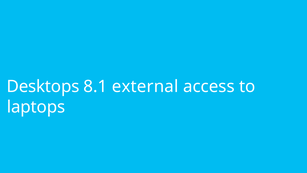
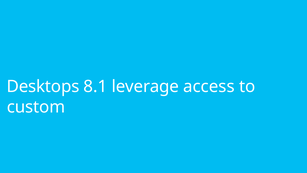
external: external -> leverage
laptops: laptops -> custom
